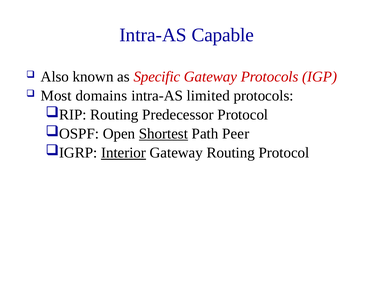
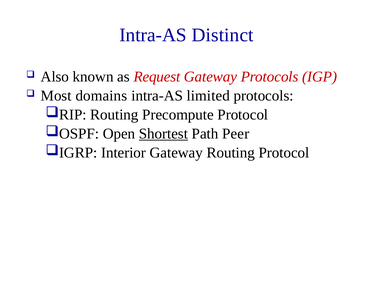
Capable: Capable -> Distinct
Specific: Specific -> Request
Predecessor: Predecessor -> Precompute
Interior underline: present -> none
